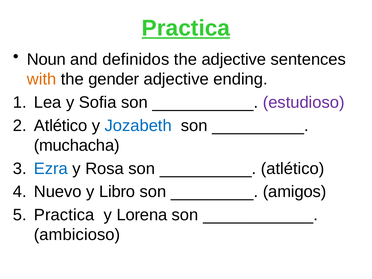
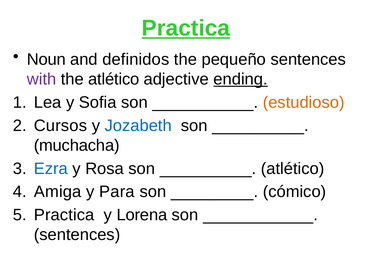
the adjective: adjective -> pequeño
with colour: orange -> purple
the gender: gender -> atlético
ending underline: none -> present
estudioso colour: purple -> orange
Atlético at (61, 126): Atlético -> Cursos
Nuevo: Nuevo -> Amiga
Libro: Libro -> Para
amigos: amigos -> cómico
ambicioso at (77, 235): ambicioso -> sentences
